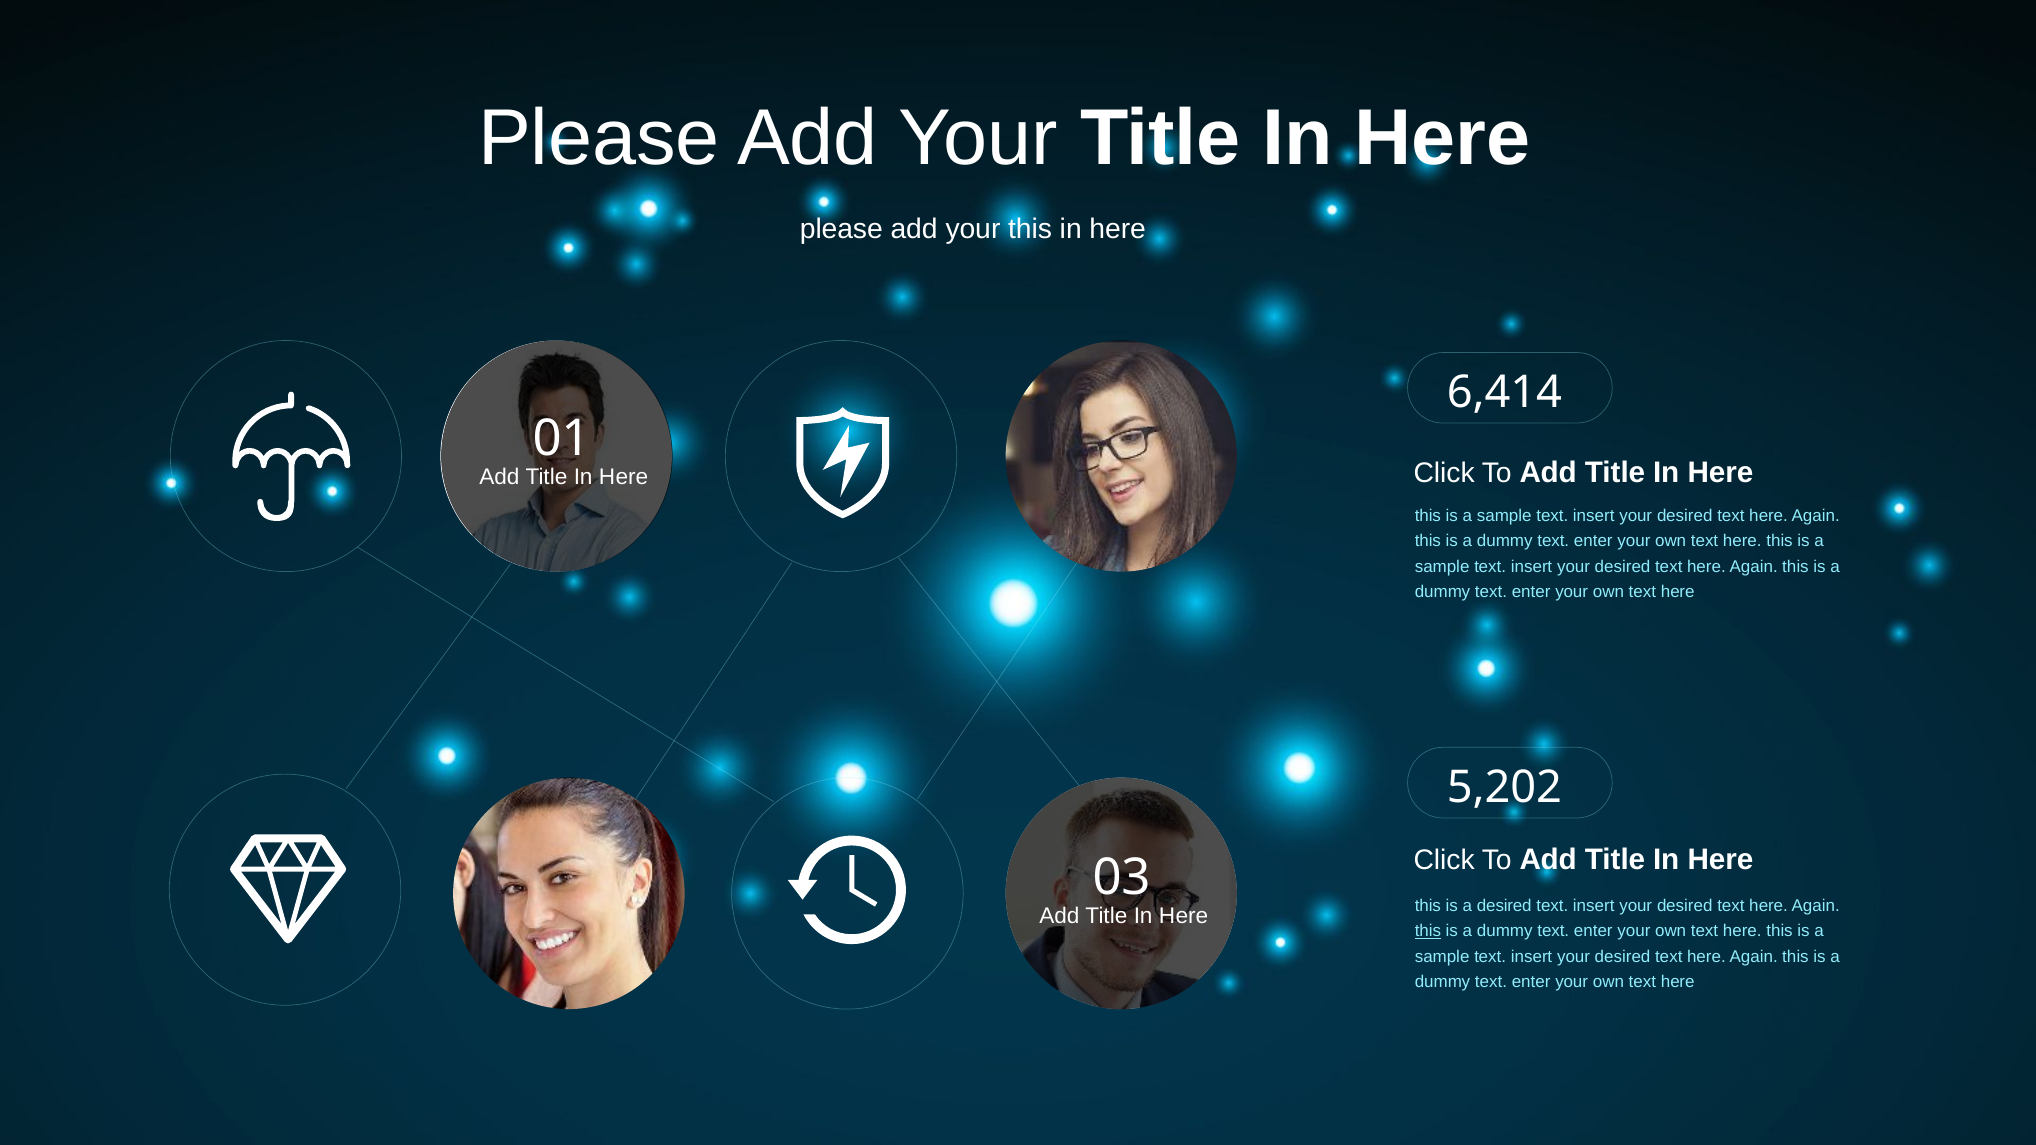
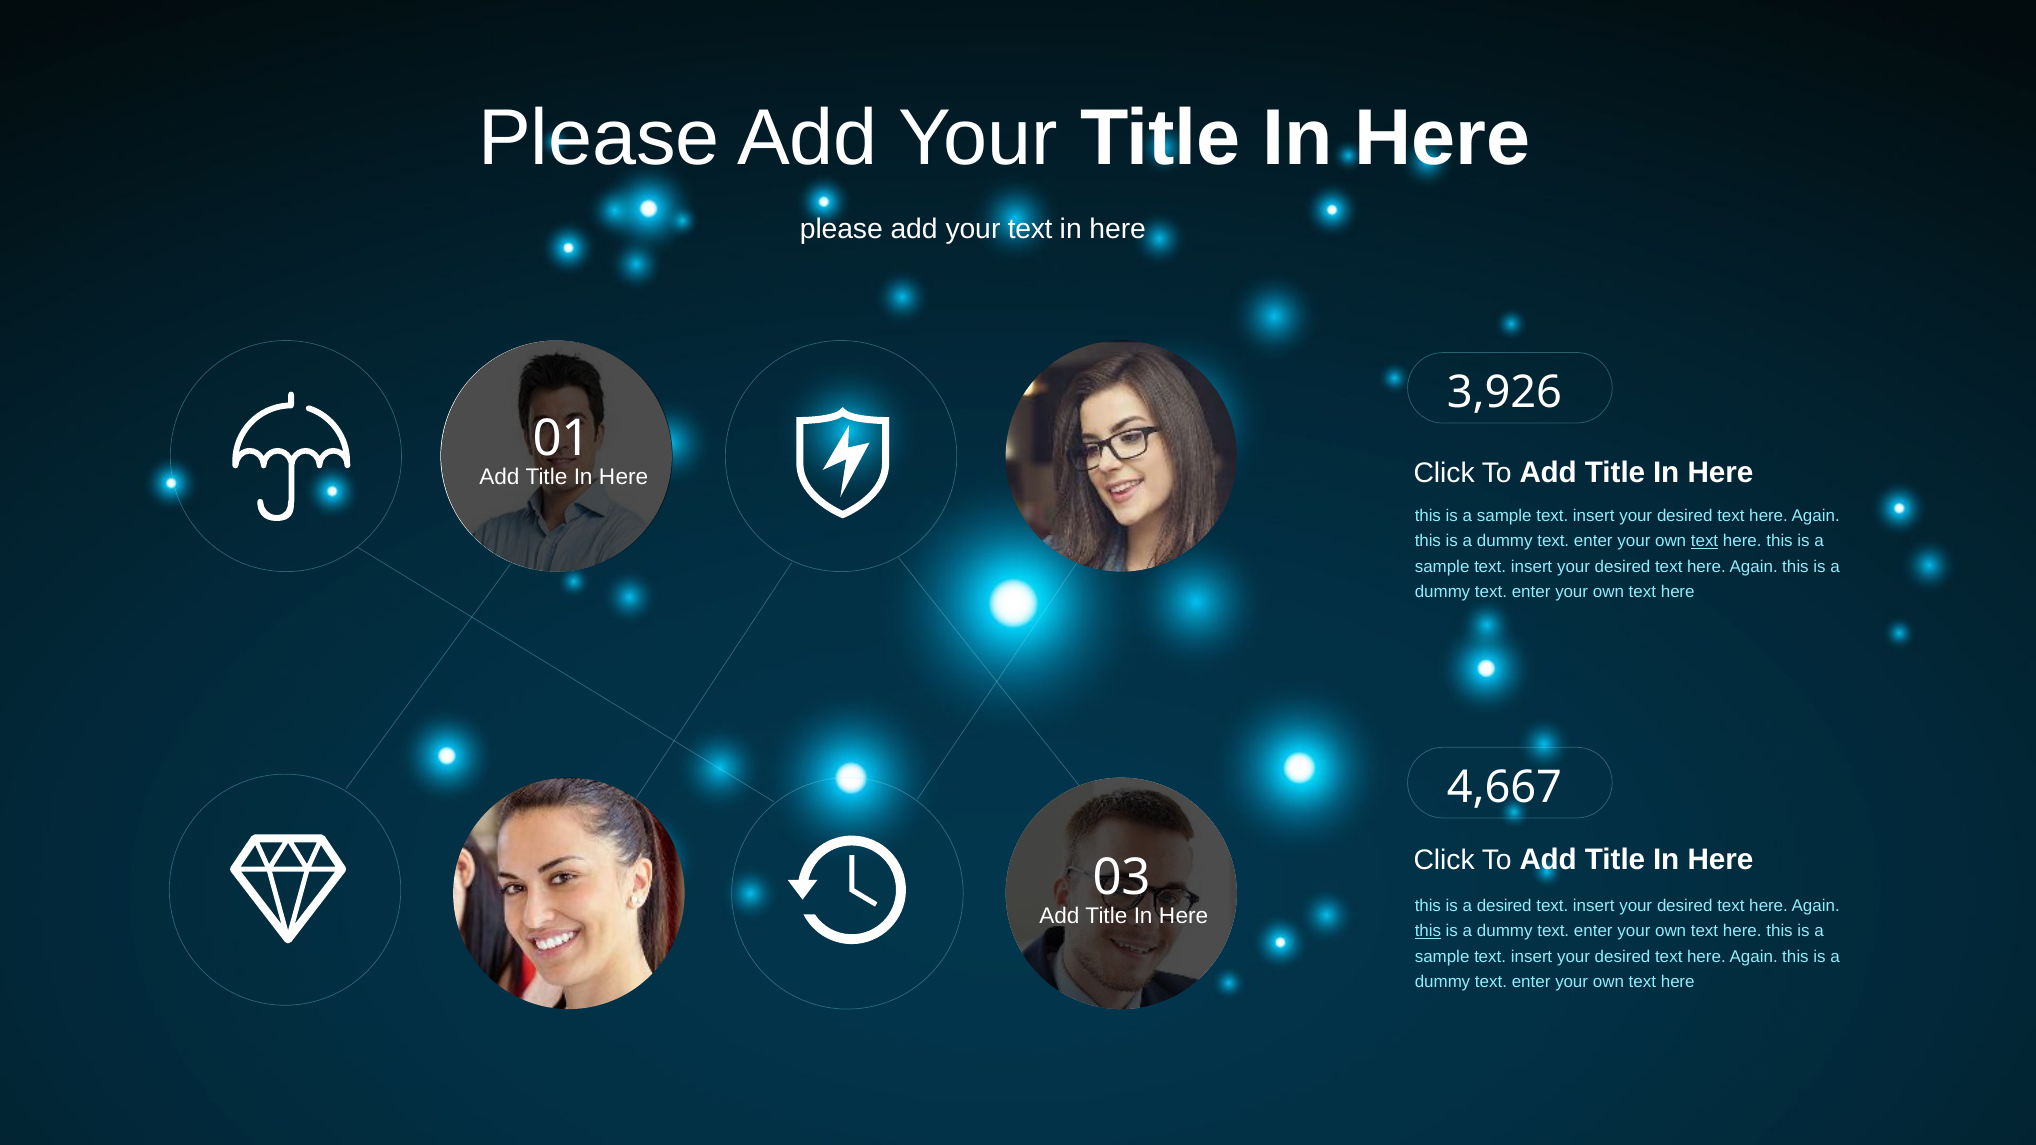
your this: this -> text
6,414: 6,414 -> 3,926
text at (1705, 541) underline: none -> present
5,202: 5,202 -> 4,667
